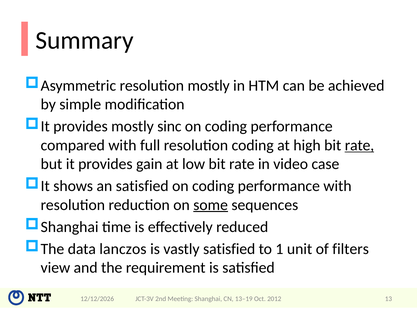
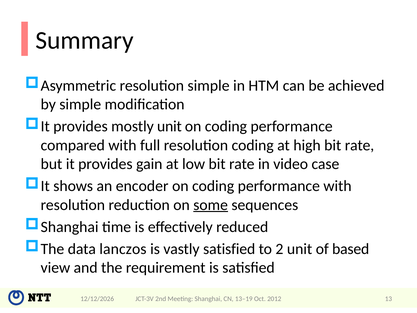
resolution mostly: mostly -> simple
mostly sinc: sinc -> unit
rate at (360, 145) underline: present -> none
an satisfied: satisfied -> encoder
1: 1 -> 2
filters: filters -> based
